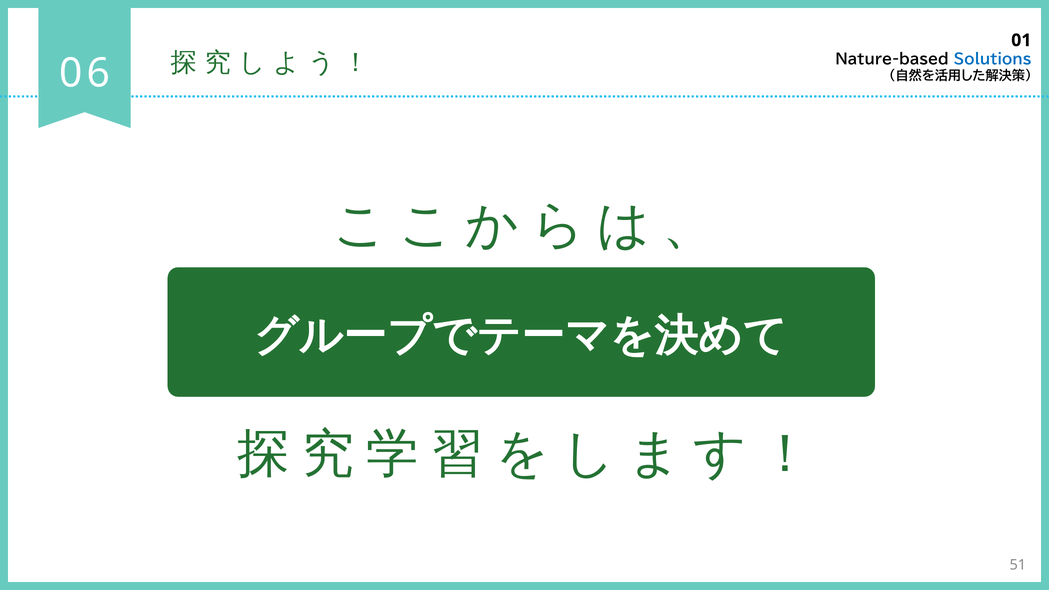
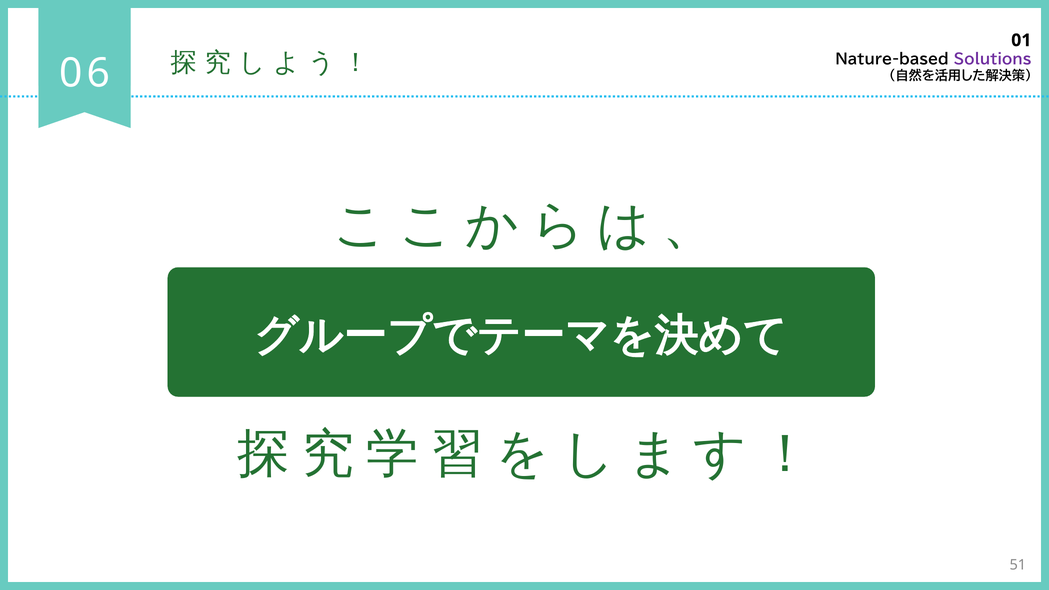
Solutions colour: blue -> purple
